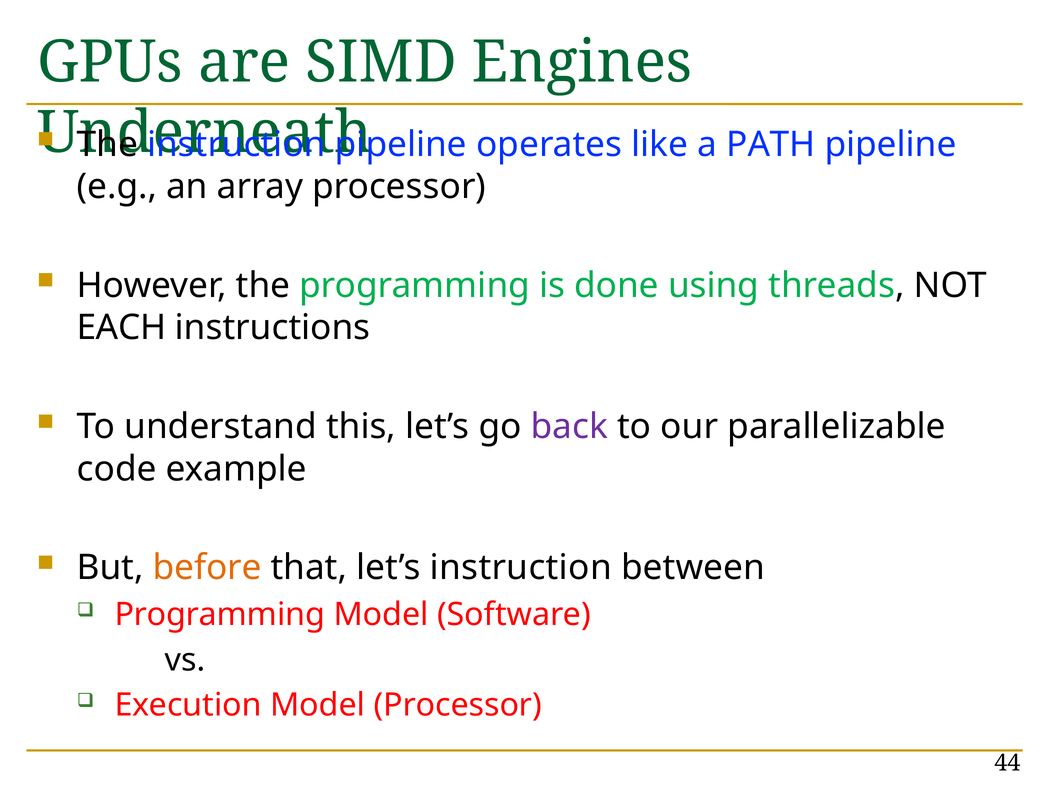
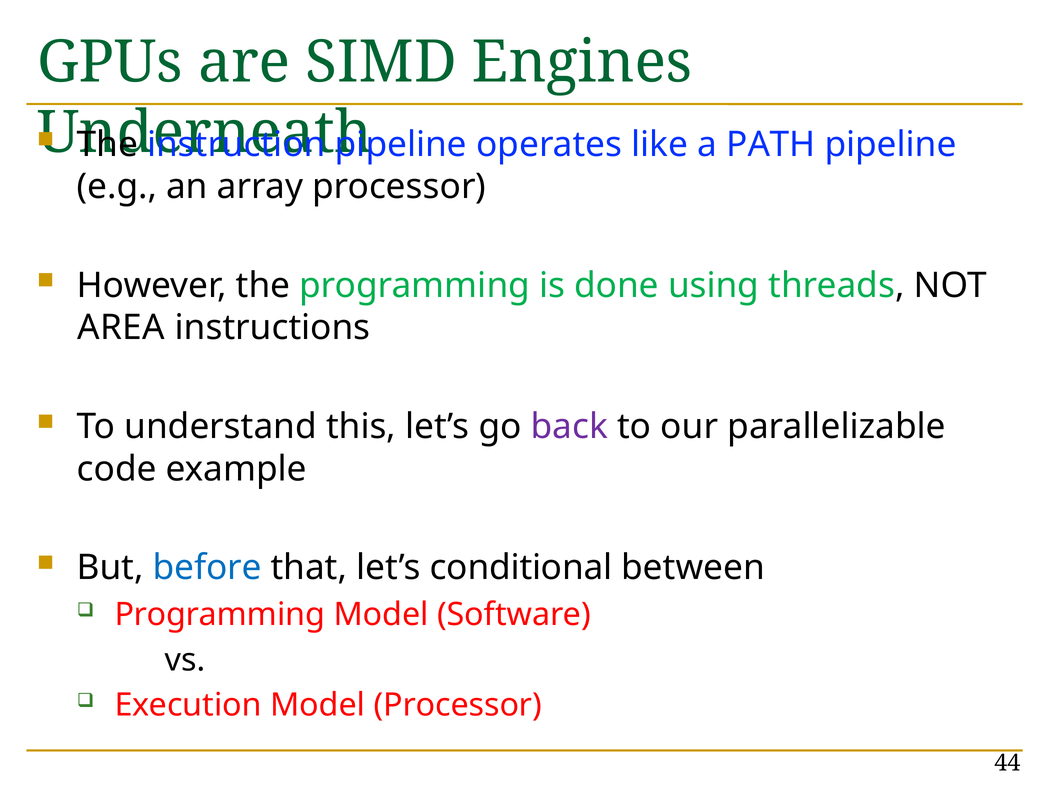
EACH: EACH -> AREA
before colour: orange -> blue
let’s instruction: instruction -> conditional
